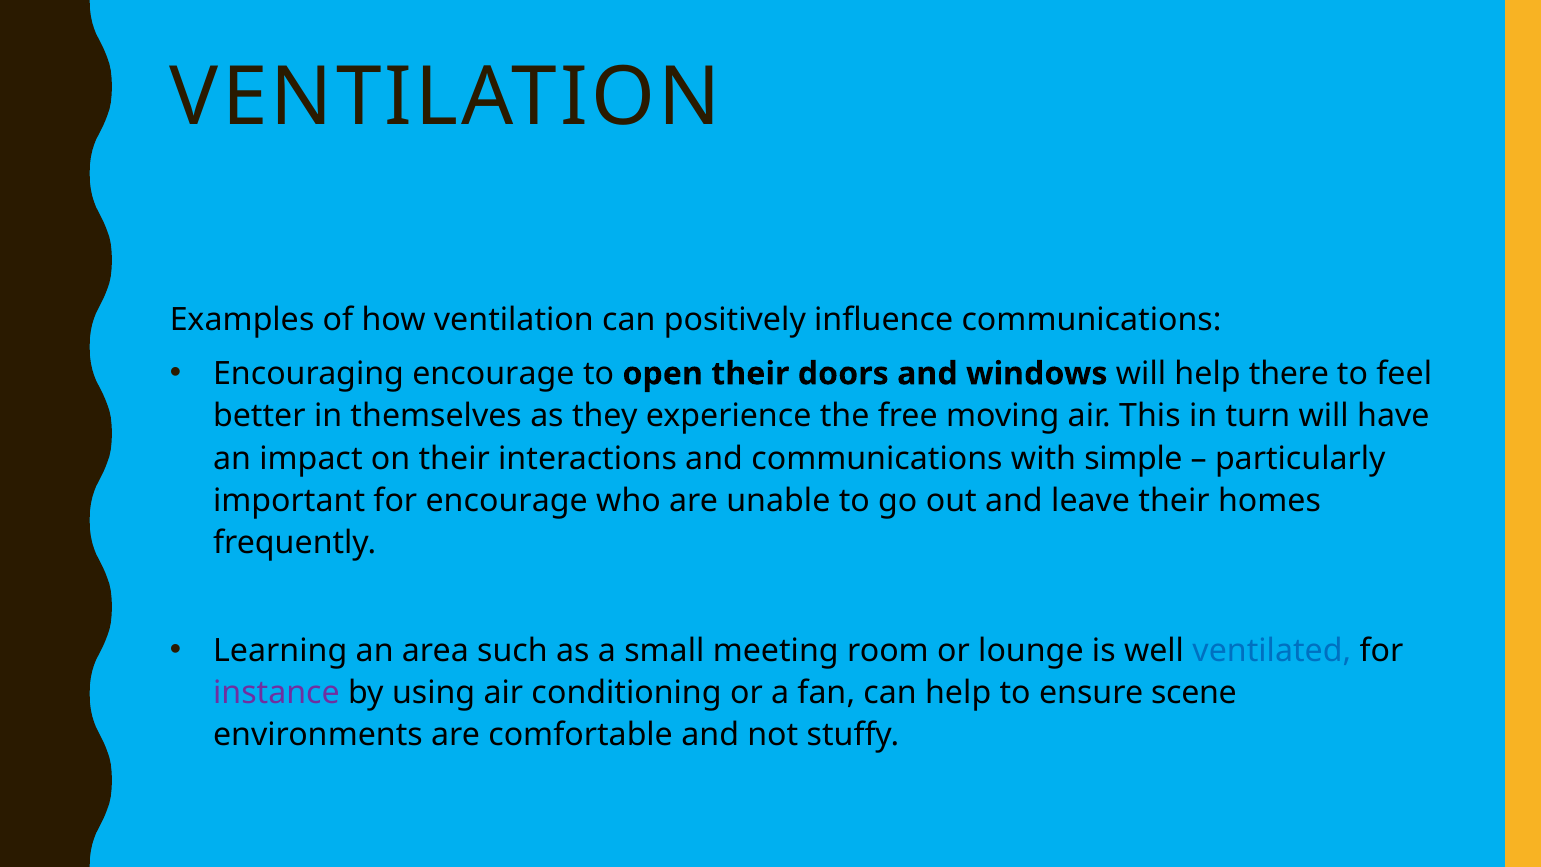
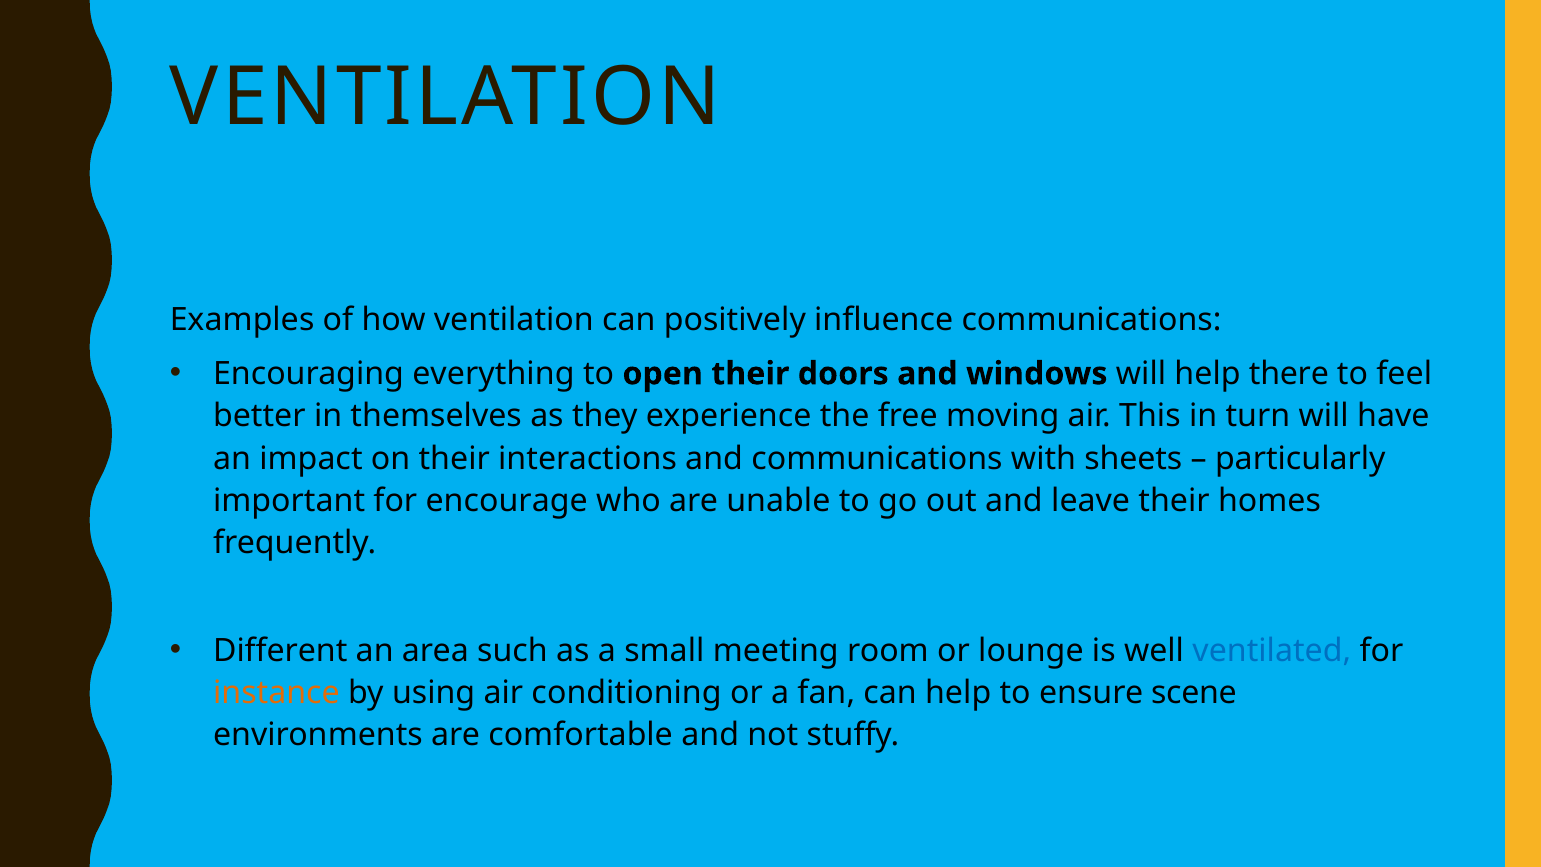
Encouraging encourage: encourage -> everything
simple: simple -> sheets
Learning: Learning -> Different
instance colour: purple -> orange
